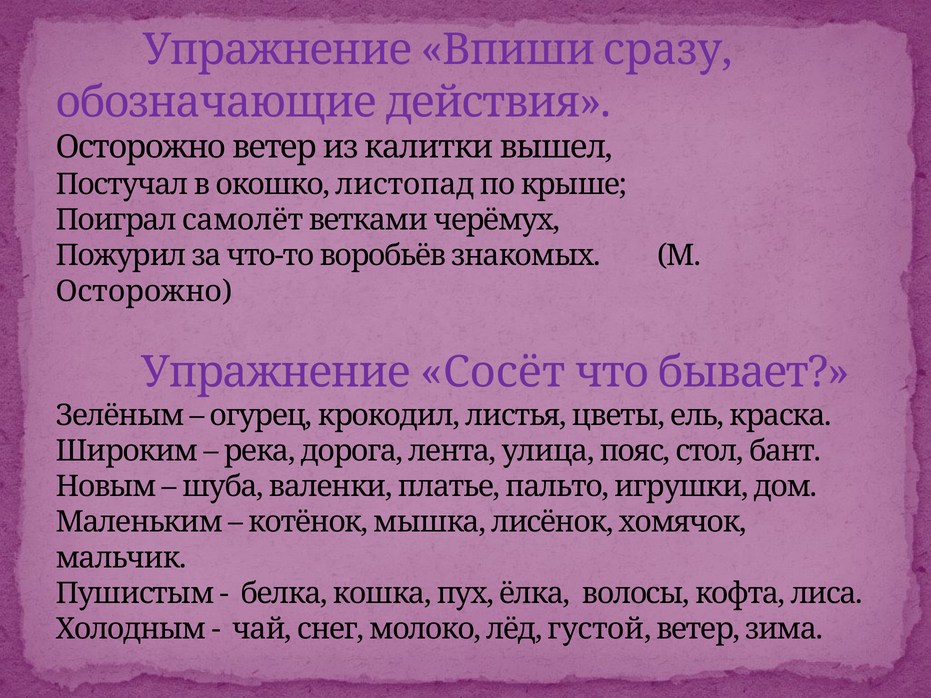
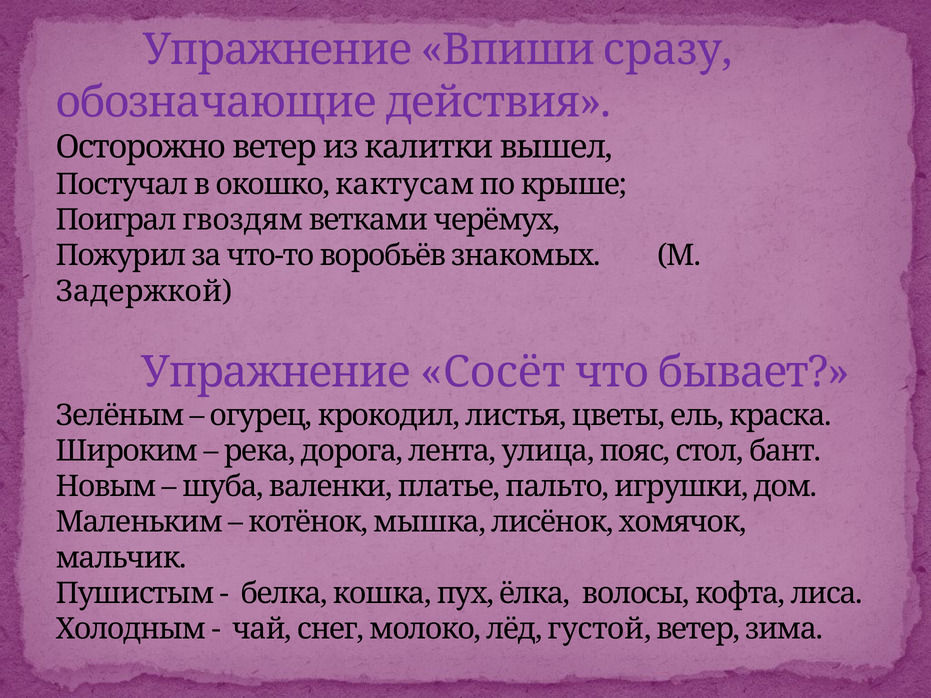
листопад: листопад -> кактусам
самолёт: самолёт -> гвоздям
Осторожно at (144, 291): Осторожно -> Задержкой
